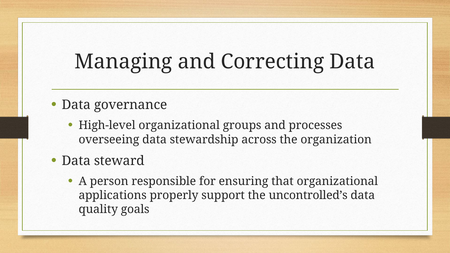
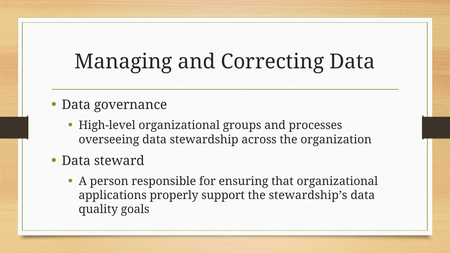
uncontrolled’s: uncontrolled’s -> stewardship’s
